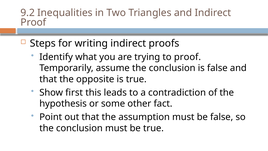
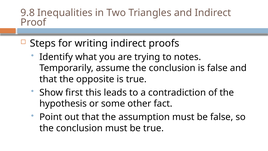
9.2: 9.2 -> 9.8
to proof: proof -> notes
